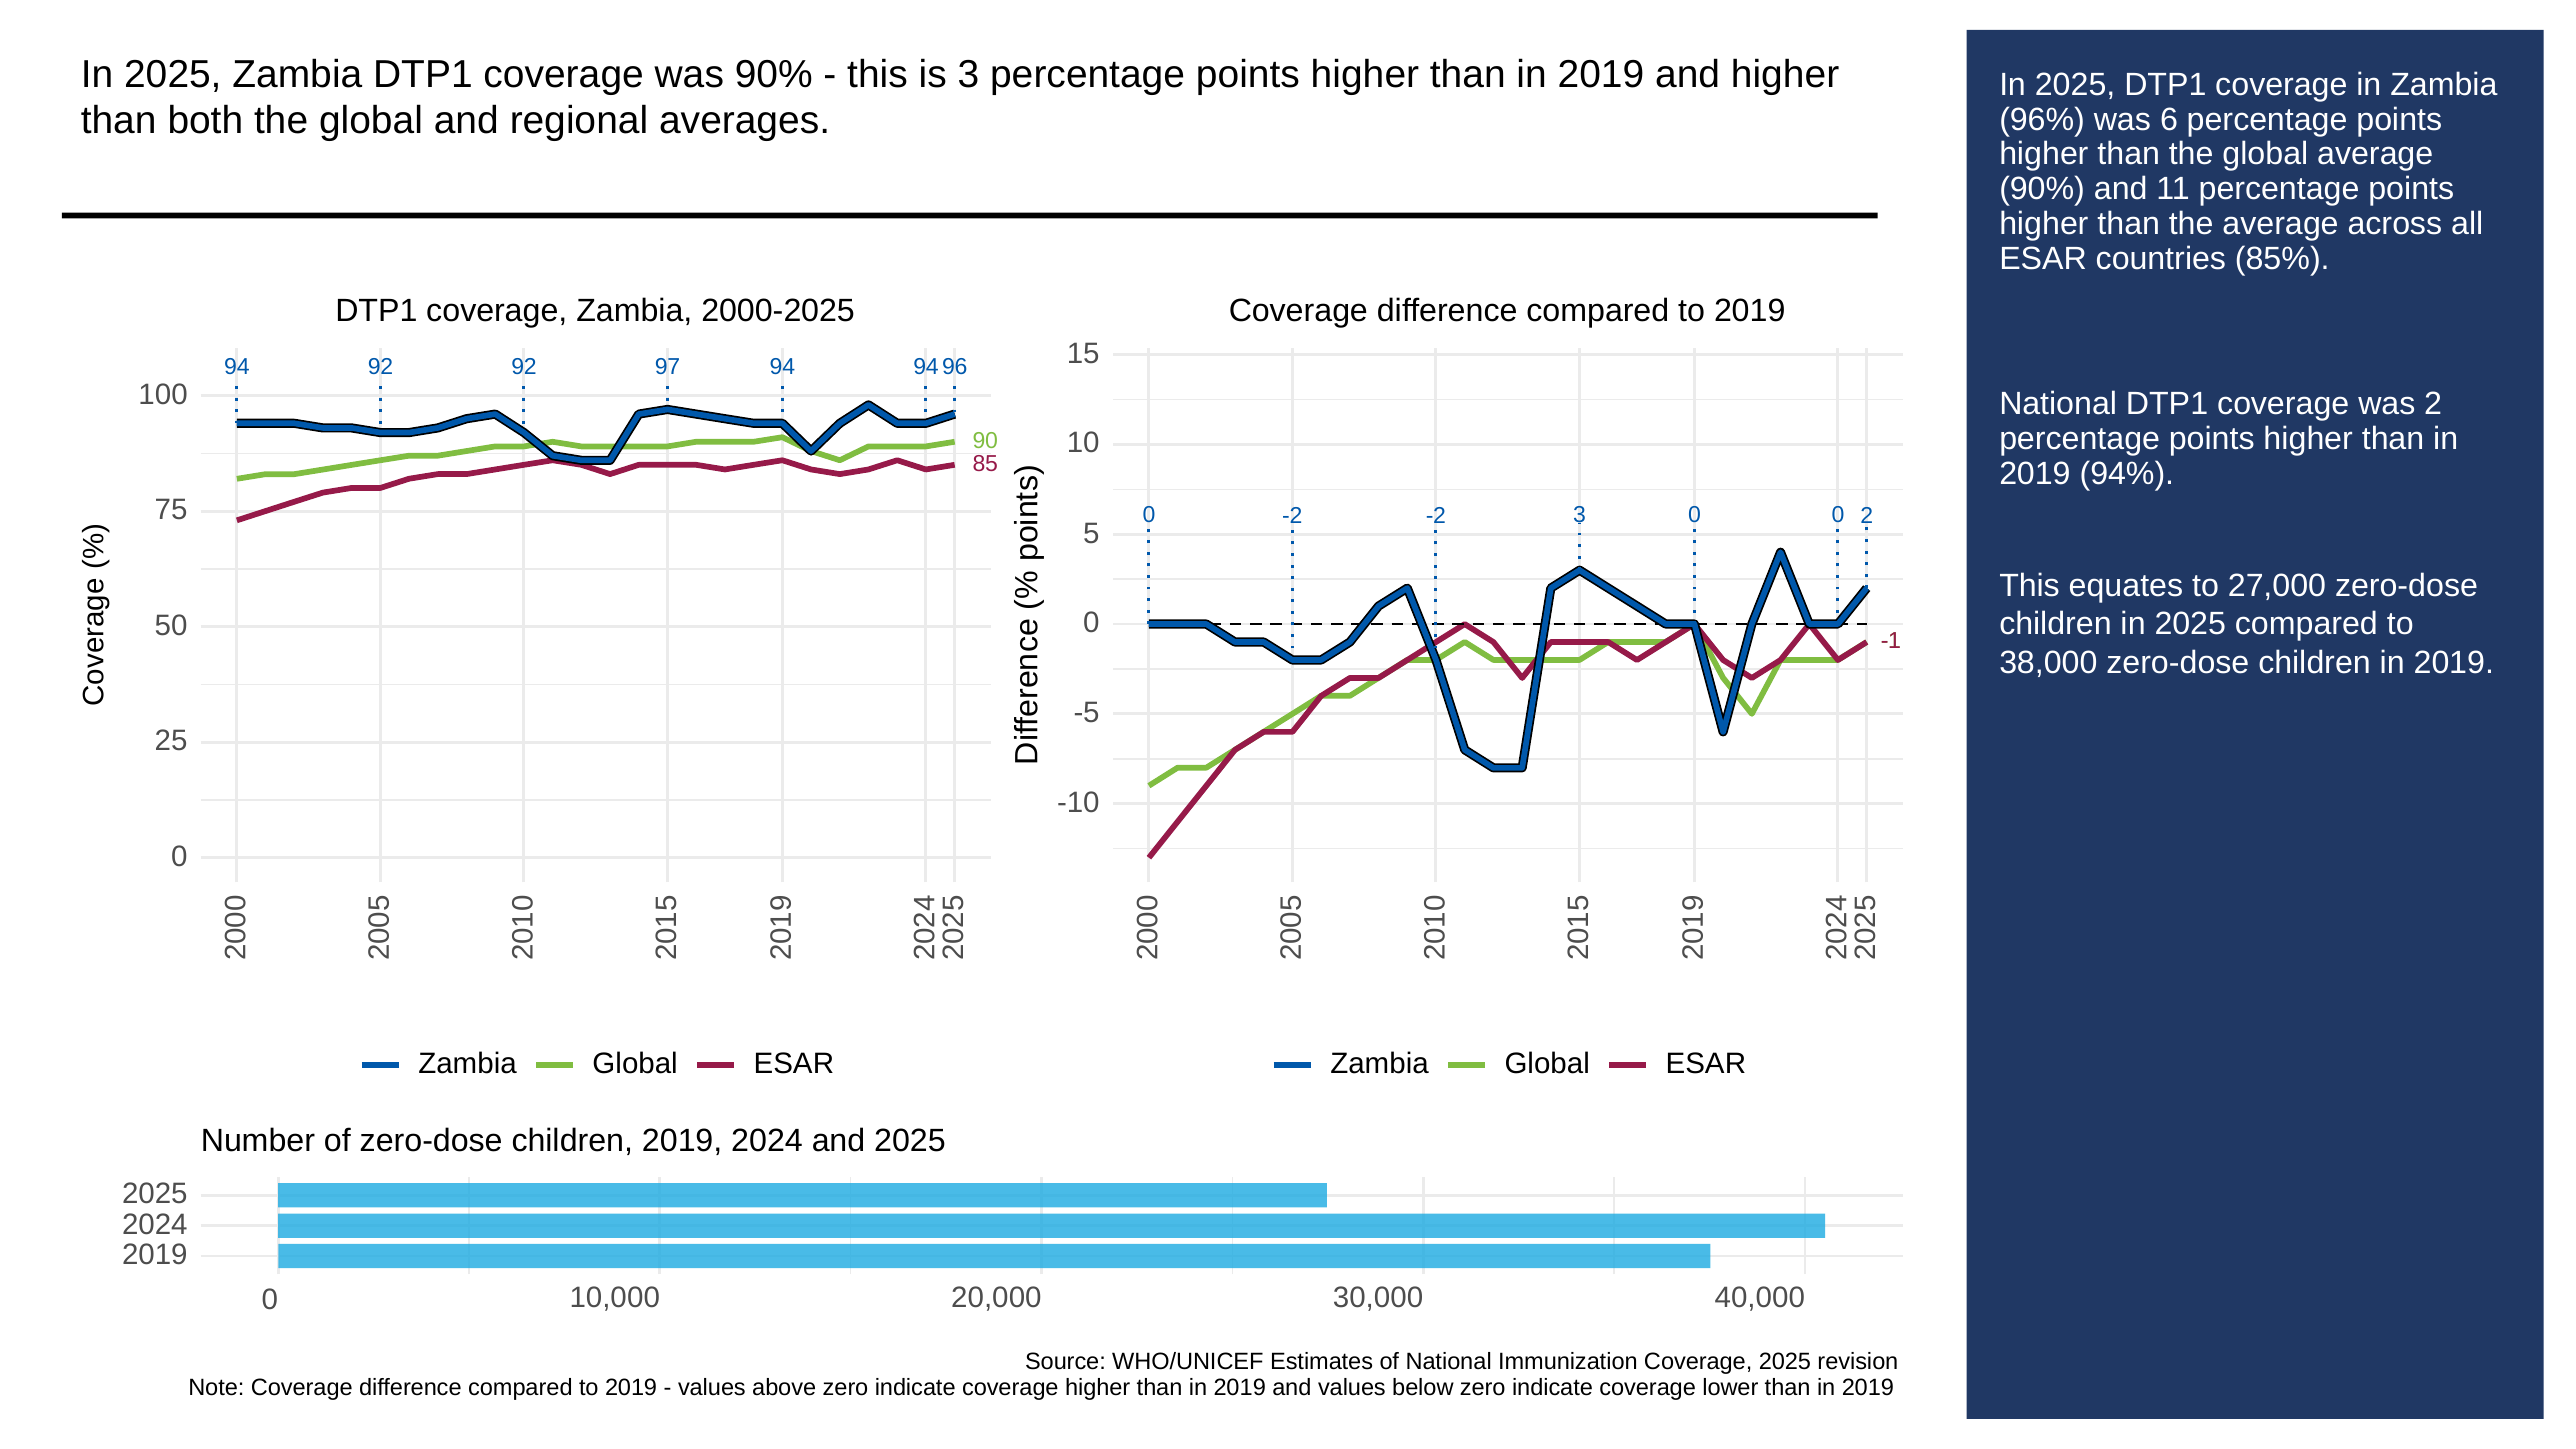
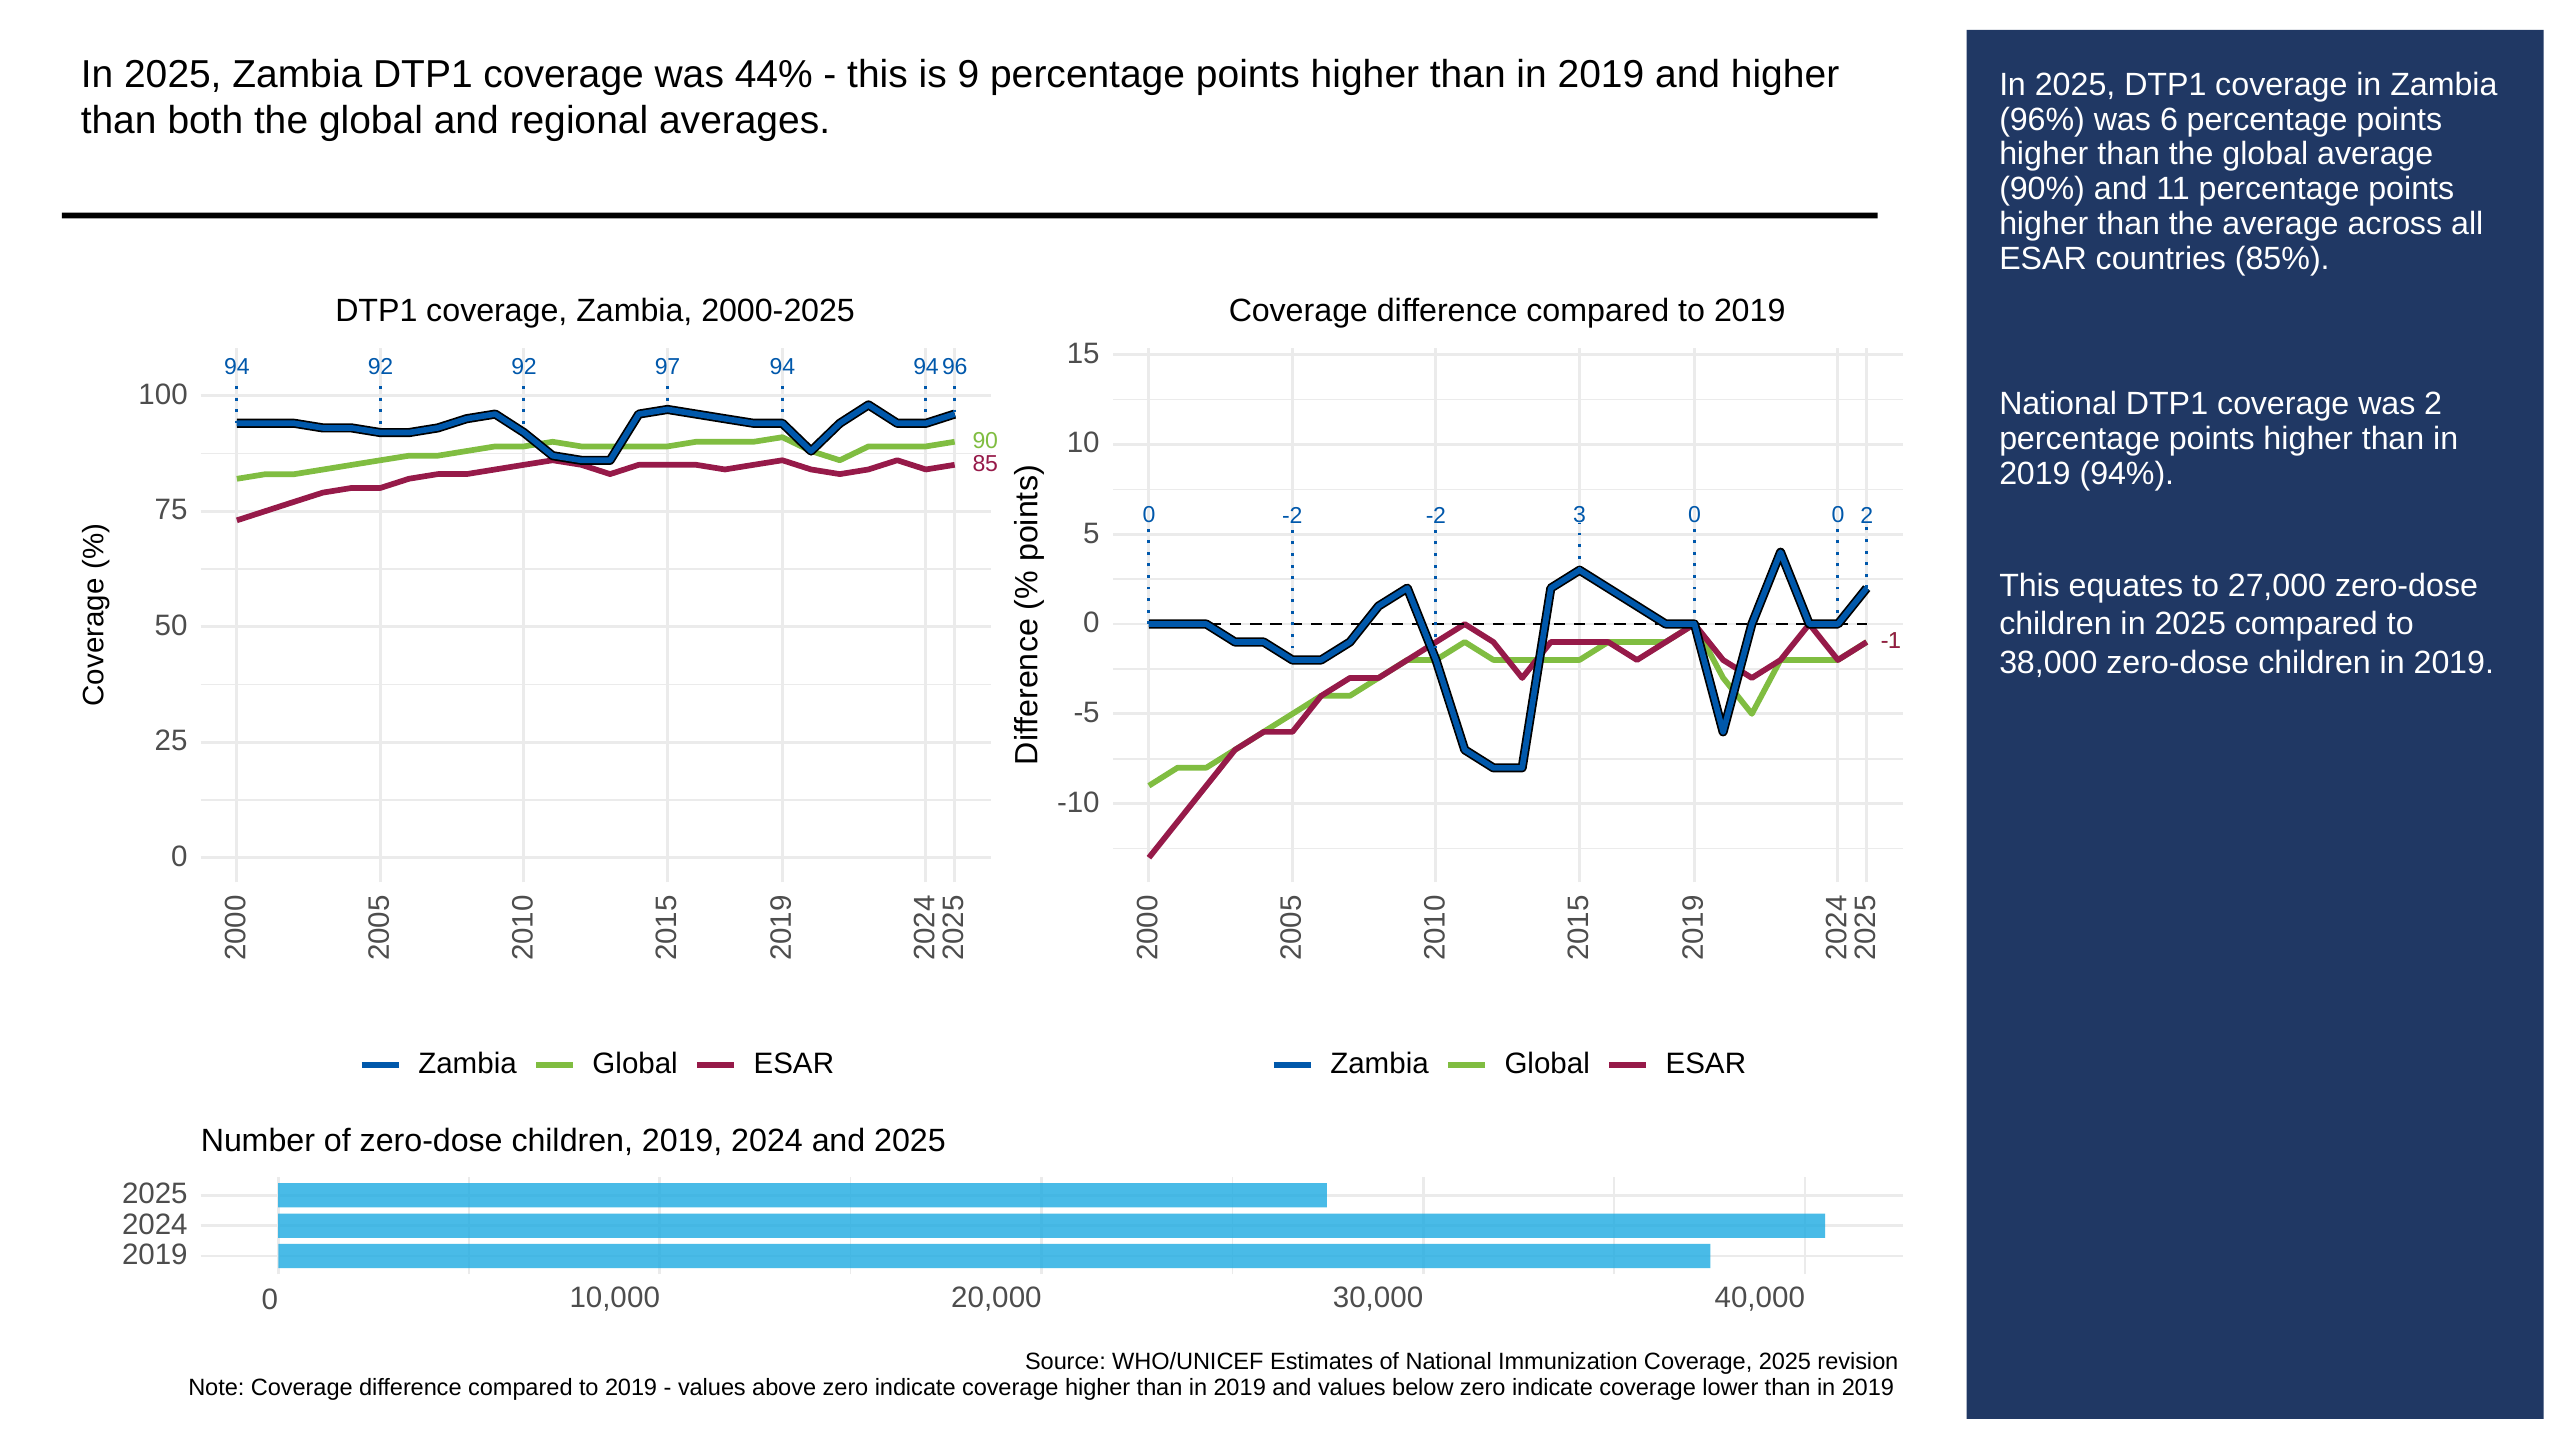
was 90%: 90% -> 44%
is 3: 3 -> 9
